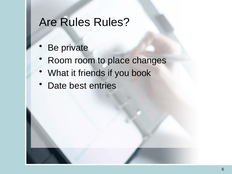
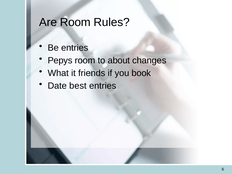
Are Rules: Rules -> Room
Be private: private -> entries
Room at (60, 60): Room -> Pepys
place: place -> about
